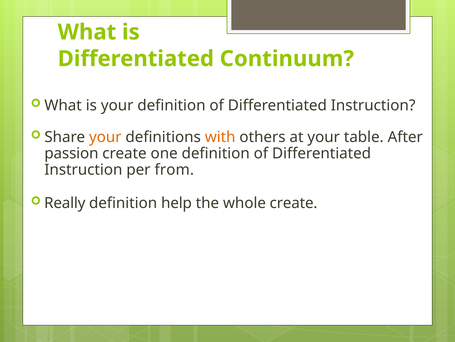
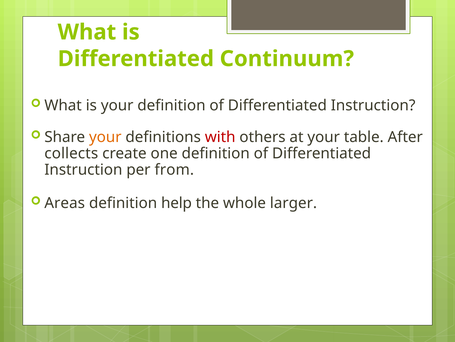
with colour: orange -> red
passion: passion -> collects
Really: Really -> Areas
whole create: create -> larger
